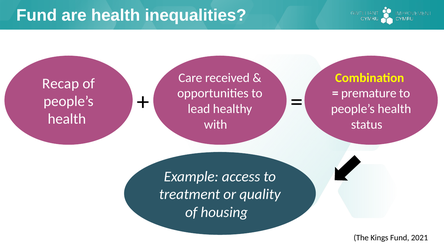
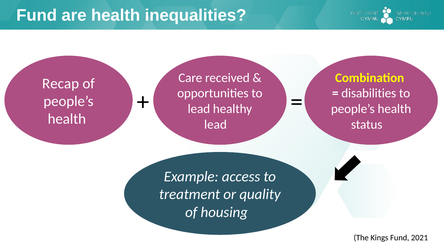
premature: premature -> disabilities
with at (216, 124): with -> lead
